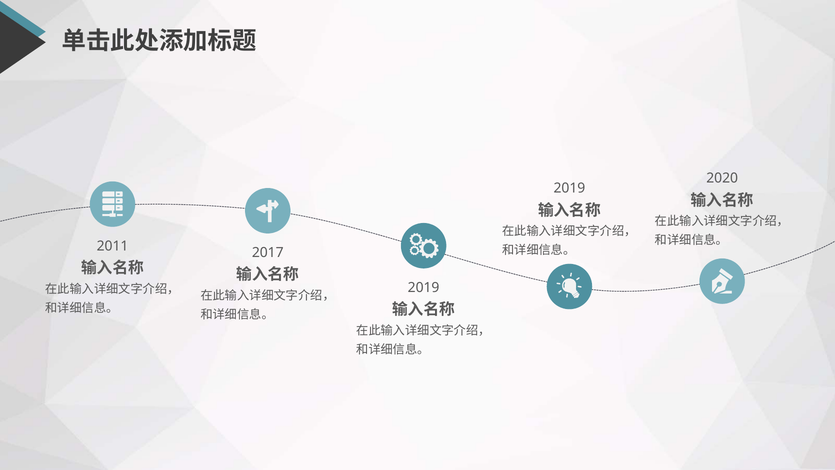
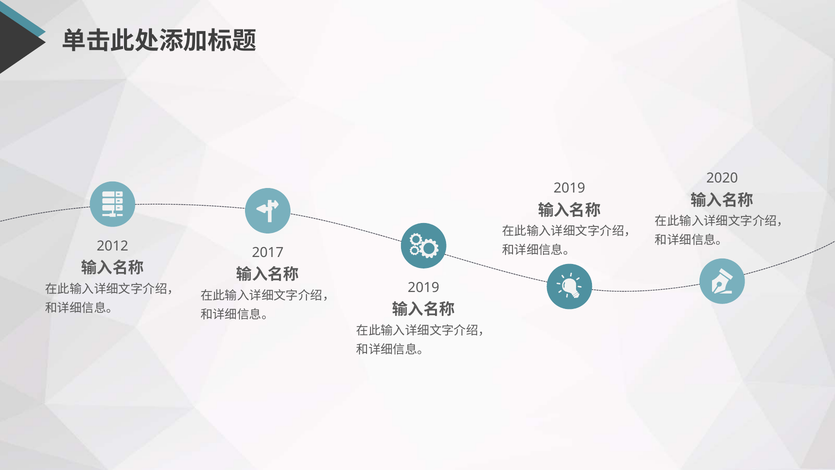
2011: 2011 -> 2012
